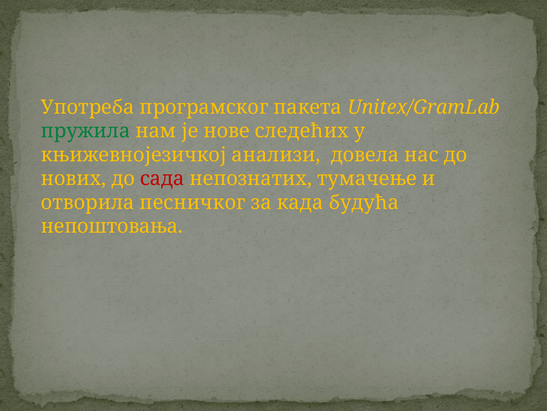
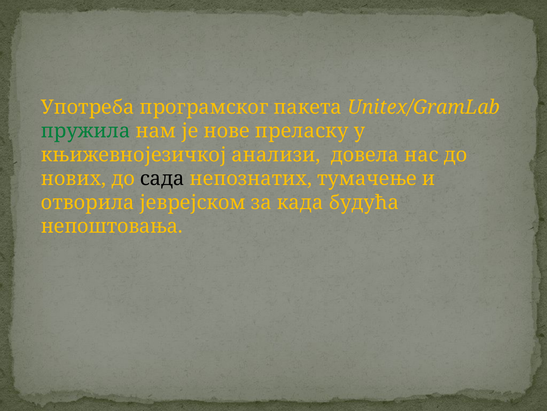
следећих: следећих -> преласку
сада colour: red -> black
песничког: песничког -> јеврејском
